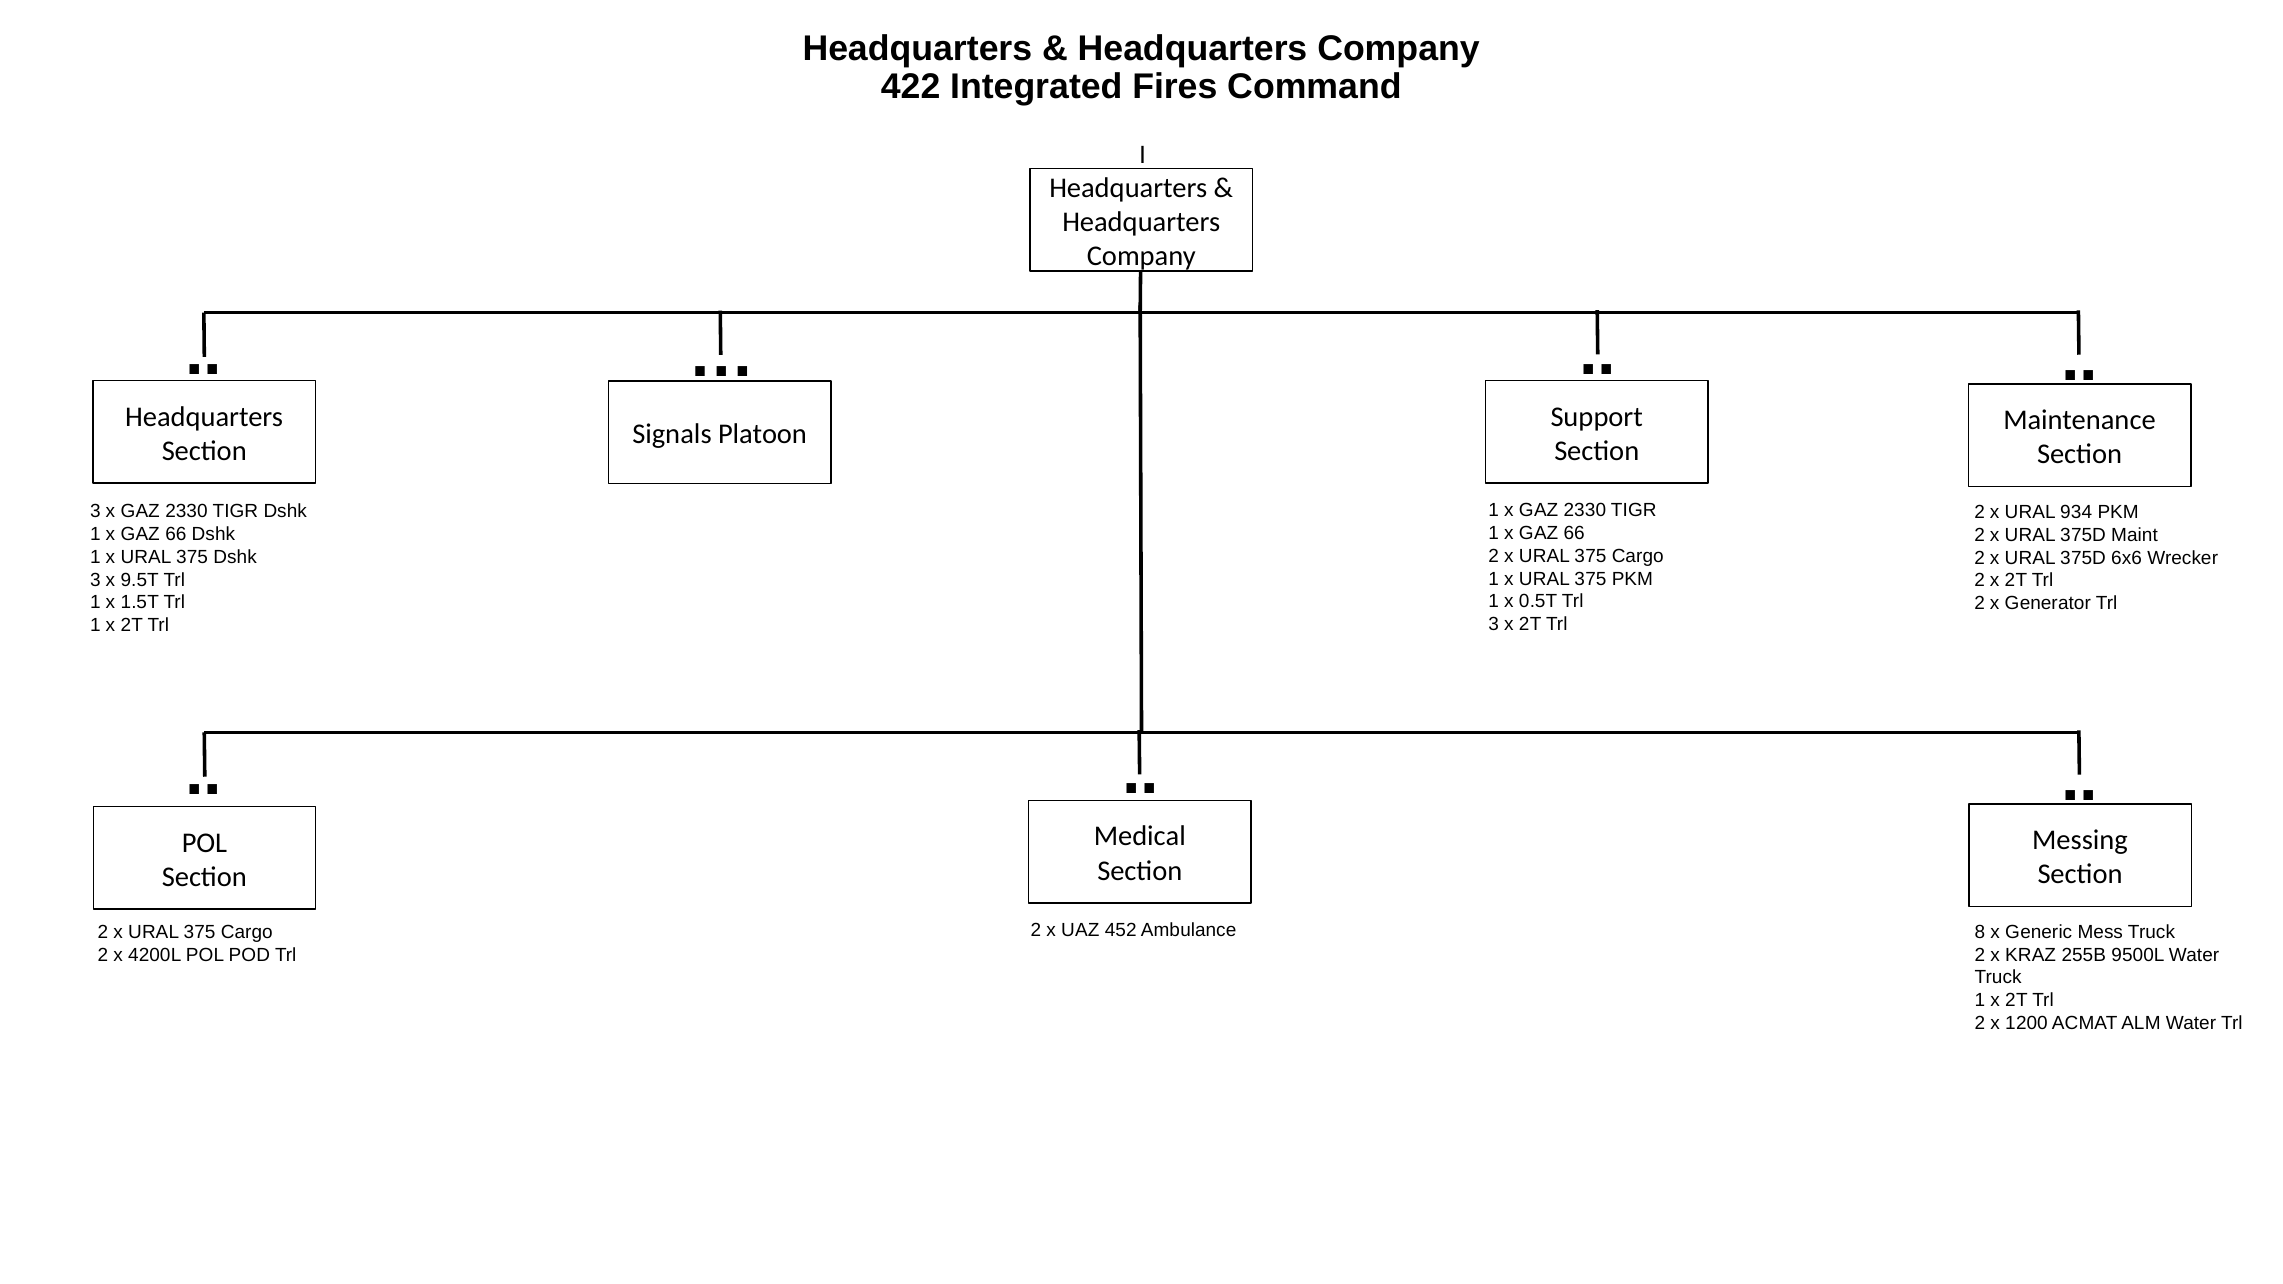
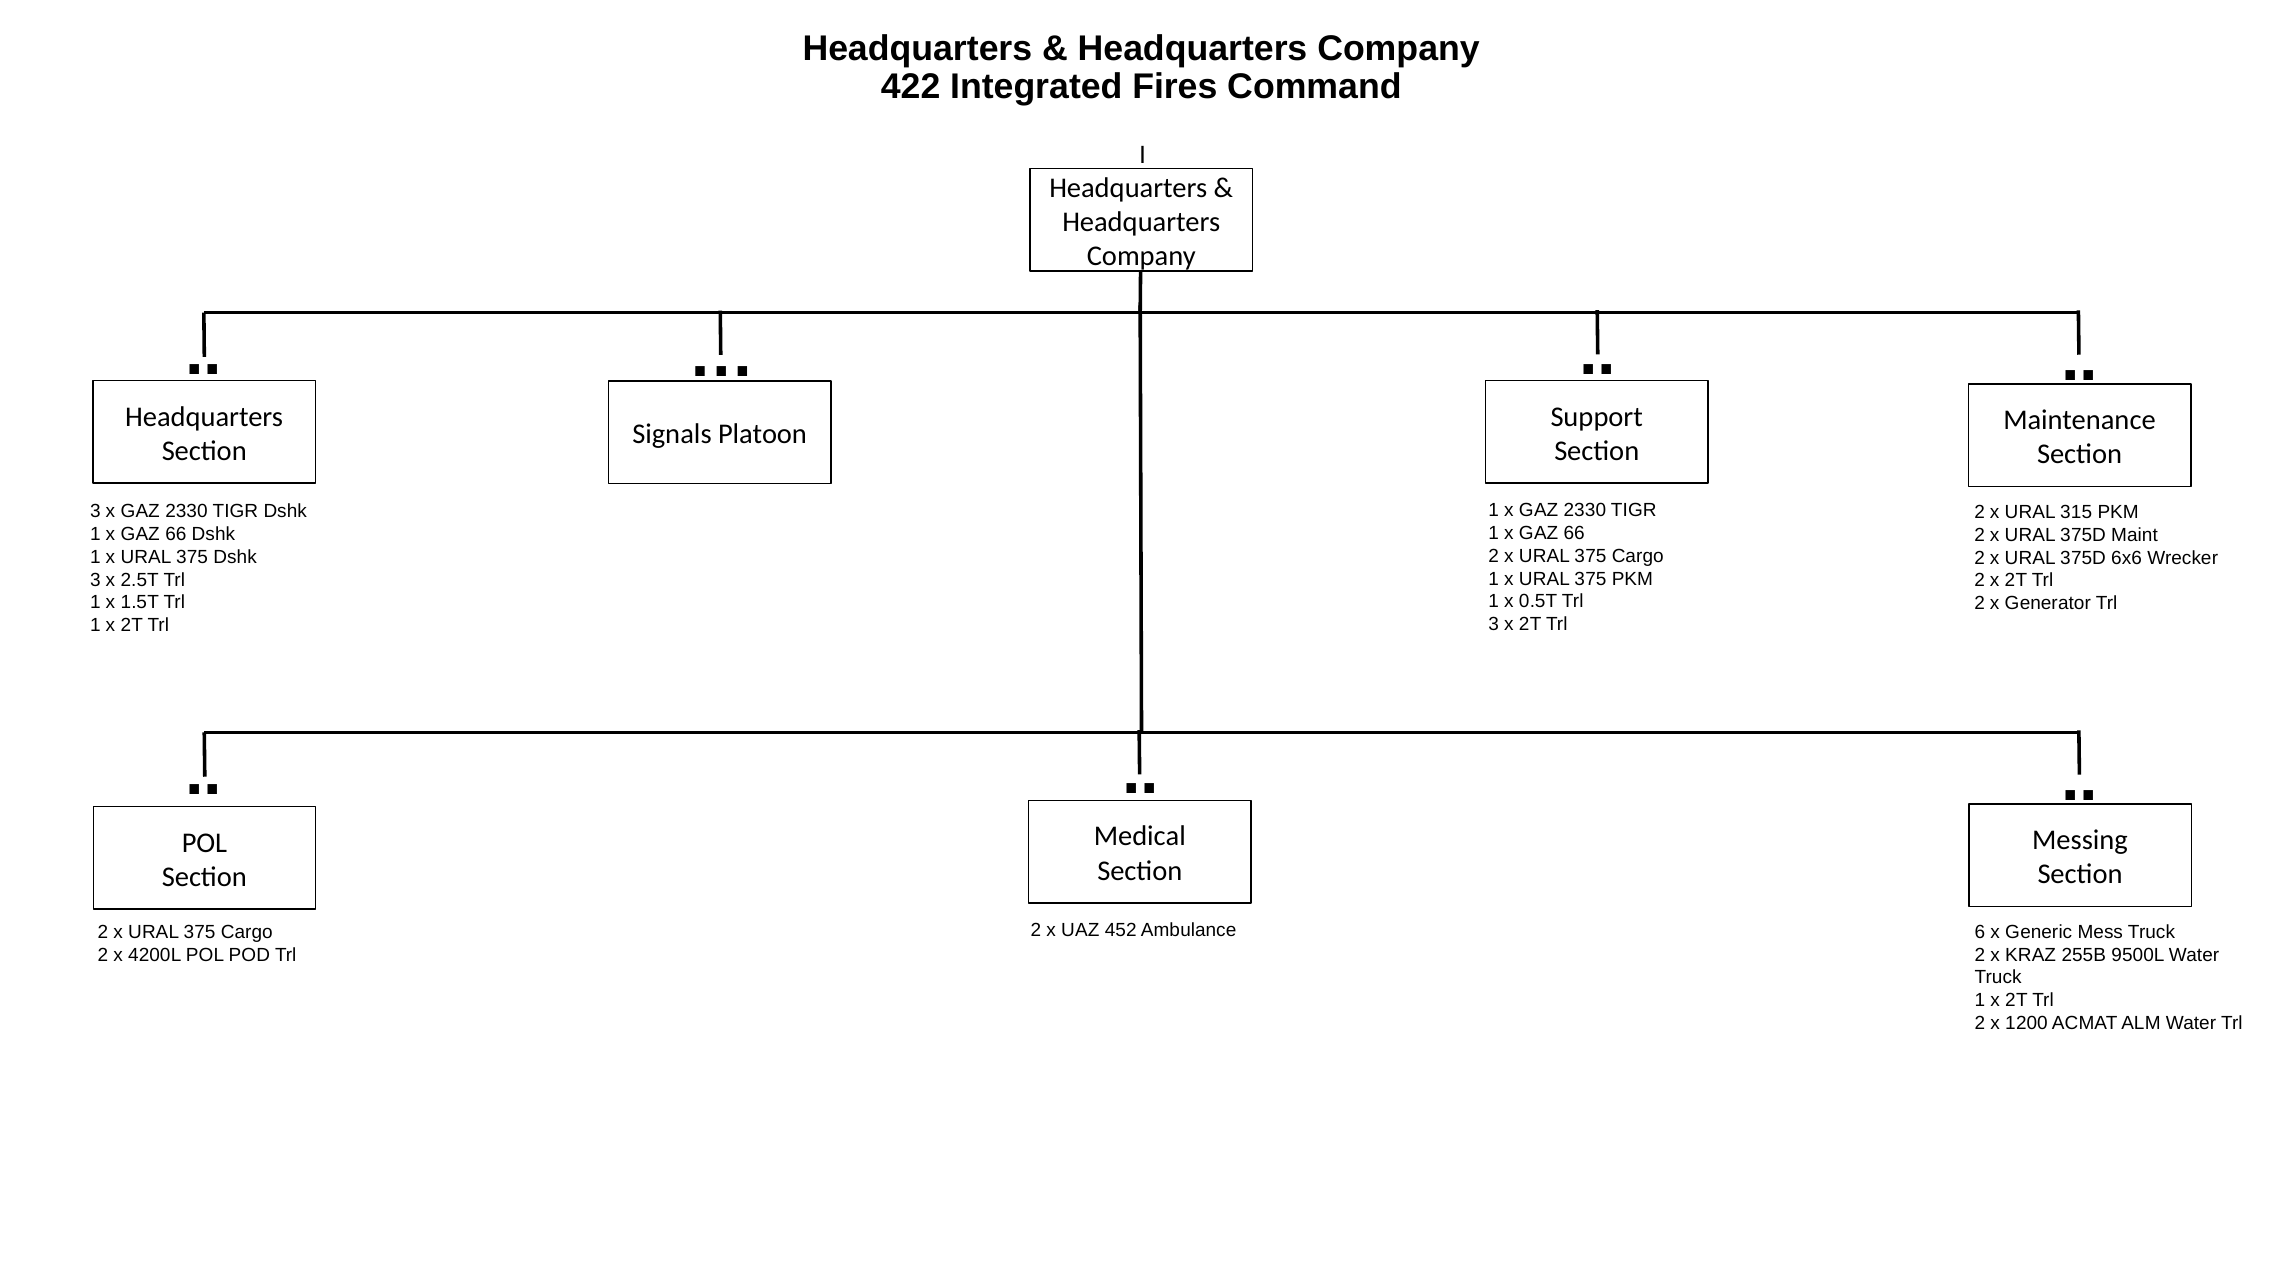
934: 934 -> 315
9.5T: 9.5T -> 2.5T
8: 8 -> 6
